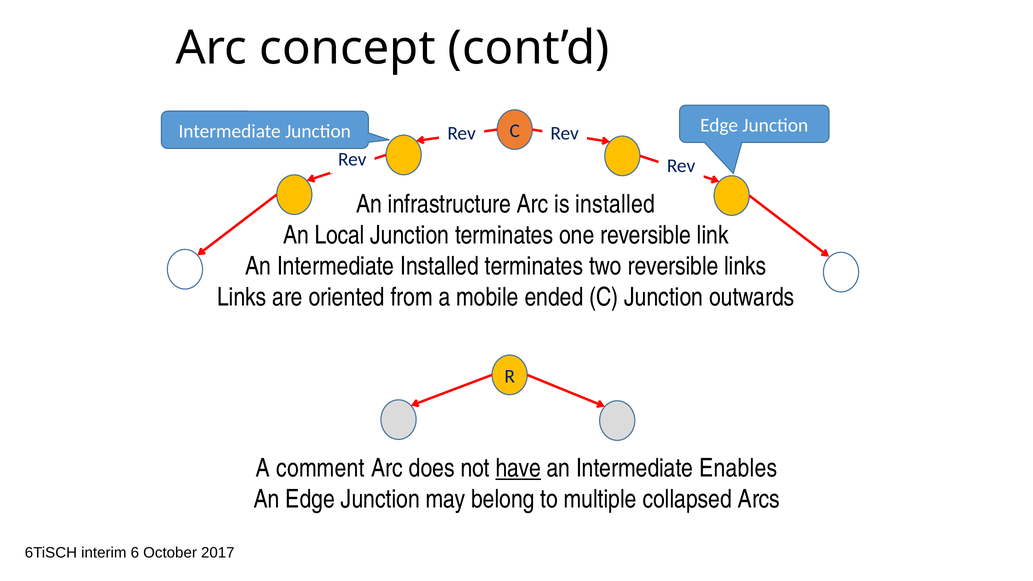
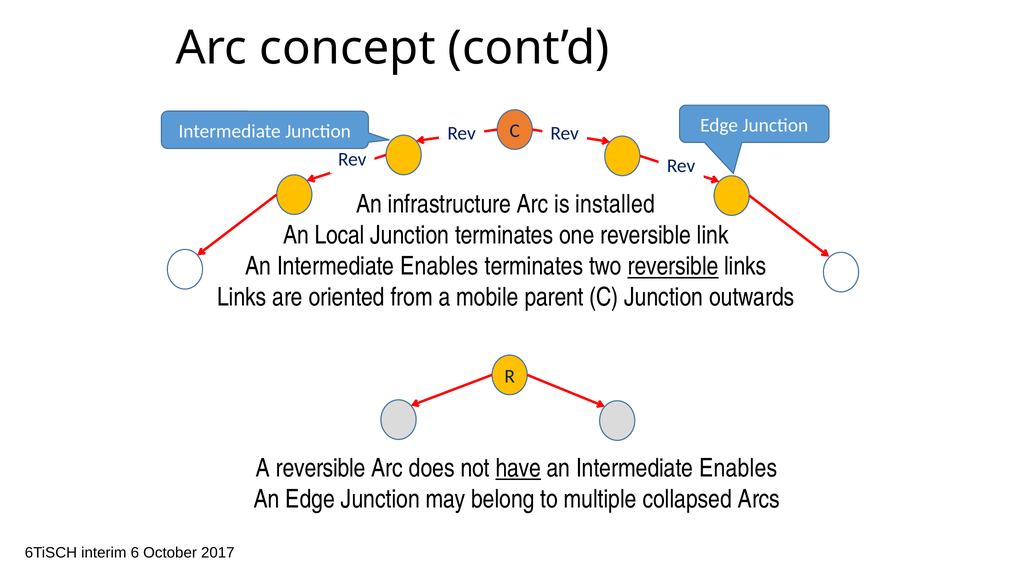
Installed at (440, 266): Installed -> Enables
reversible at (673, 266) underline: none -> present
ended: ended -> parent
A comment: comment -> reversible
